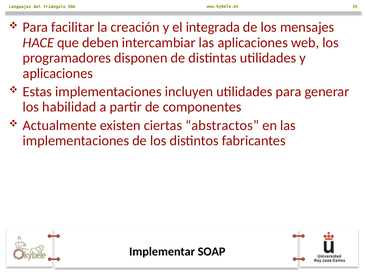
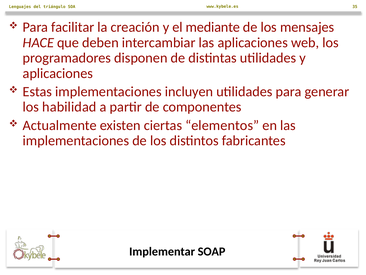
integrada: integrada -> mediante
abstractos: abstractos -> elementos
